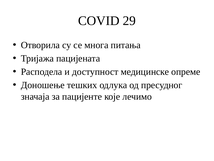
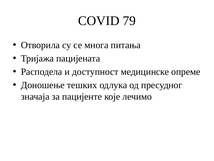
29: 29 -> 79
